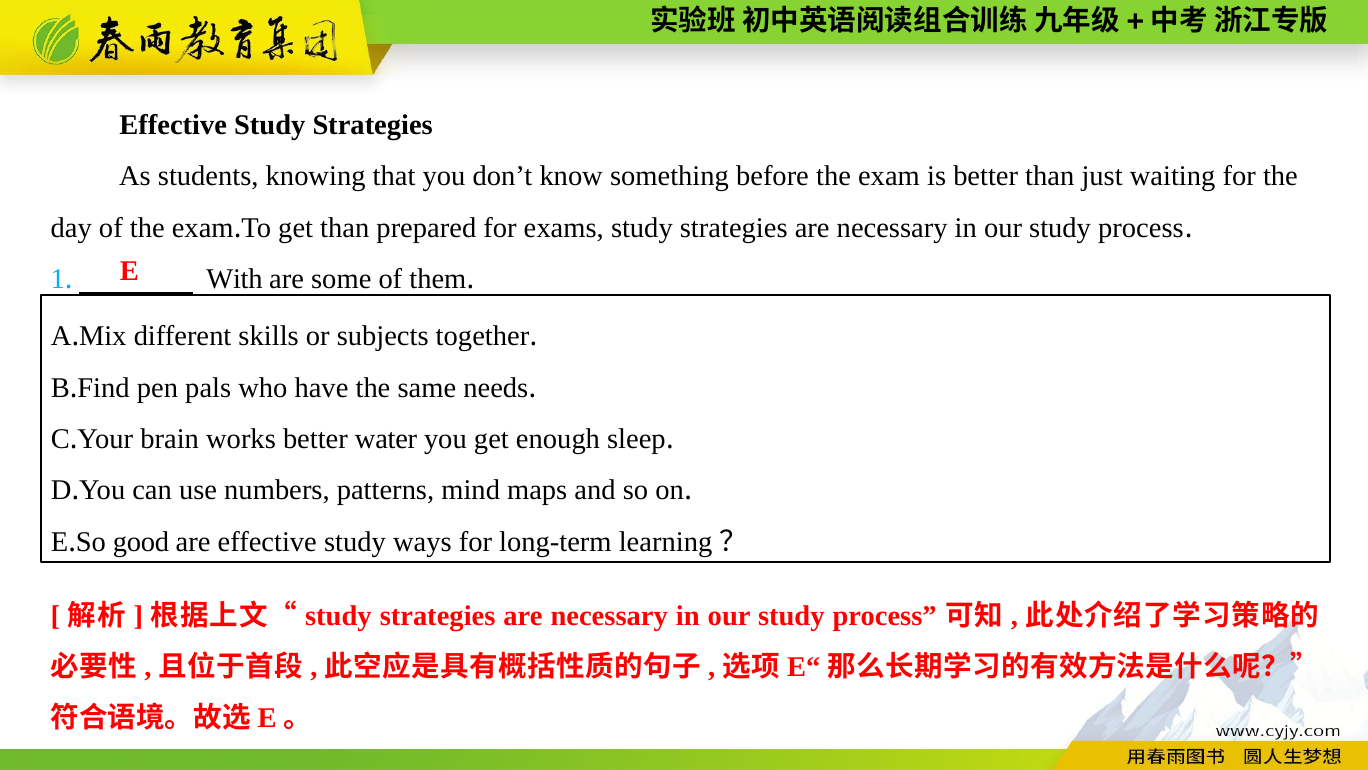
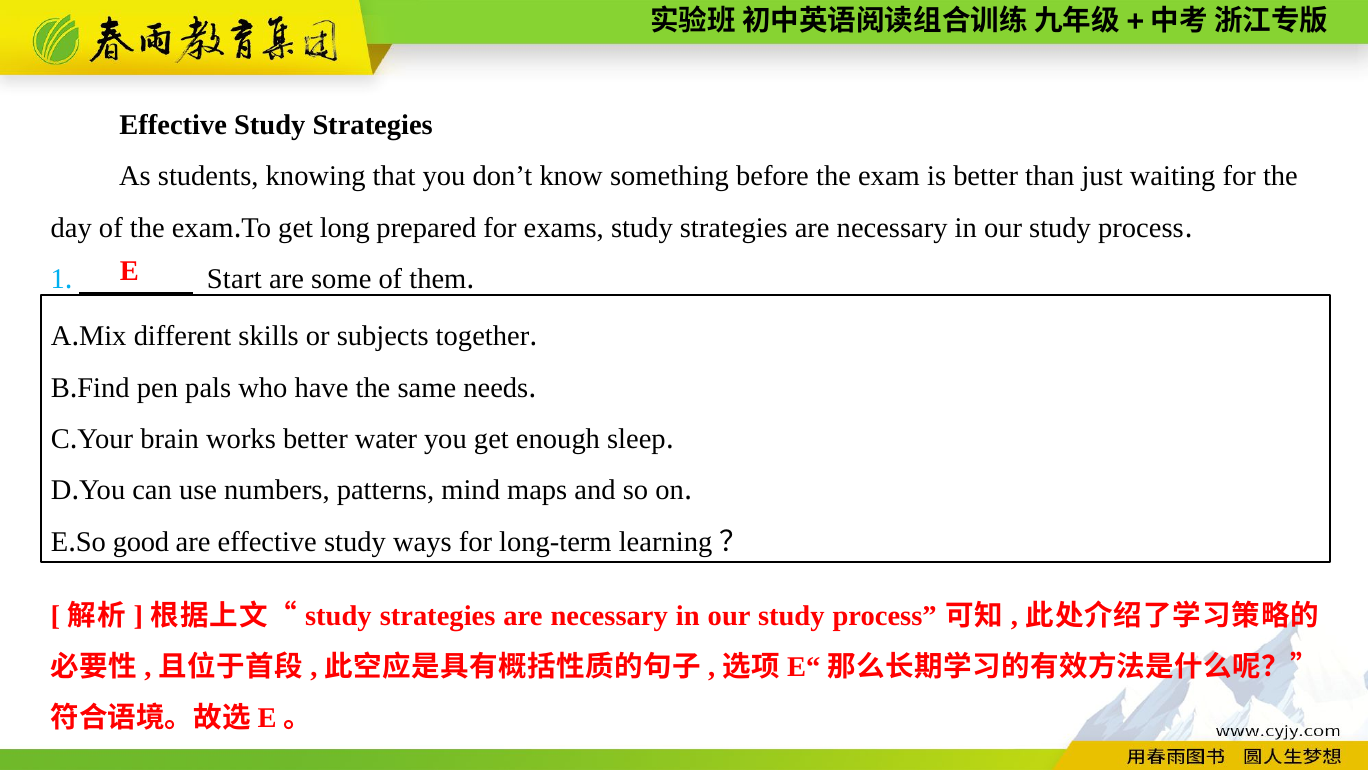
get than: than -> long
With: With -> Start
